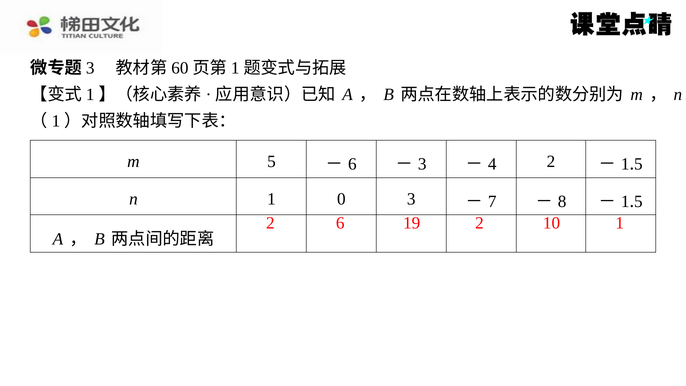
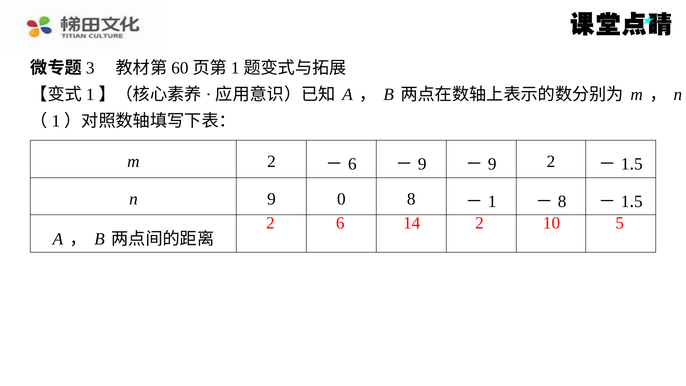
m 5: 5 -> 2
3 at (422, 164): 3 -> 9
4 at (492, 164): 4 -> 9
n 1: 1 -> 9
0 3: 3 -> 8
7 at (492, 202): 7 -> 1
19: 19 -> 14
10 1: 1 -> 5
